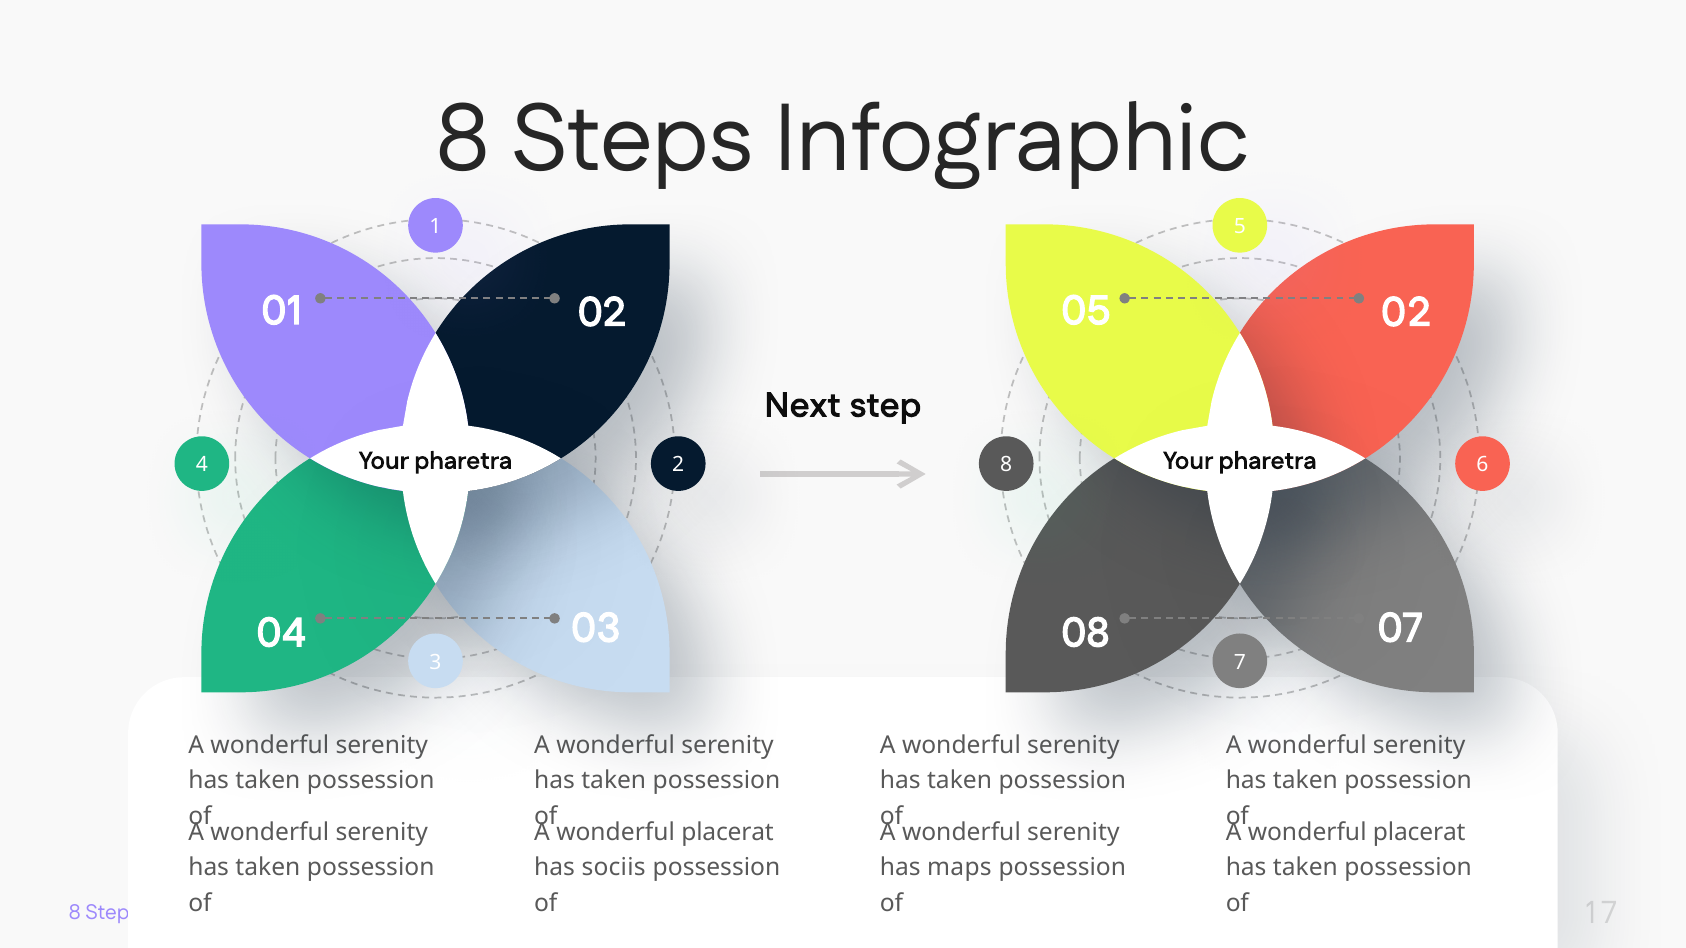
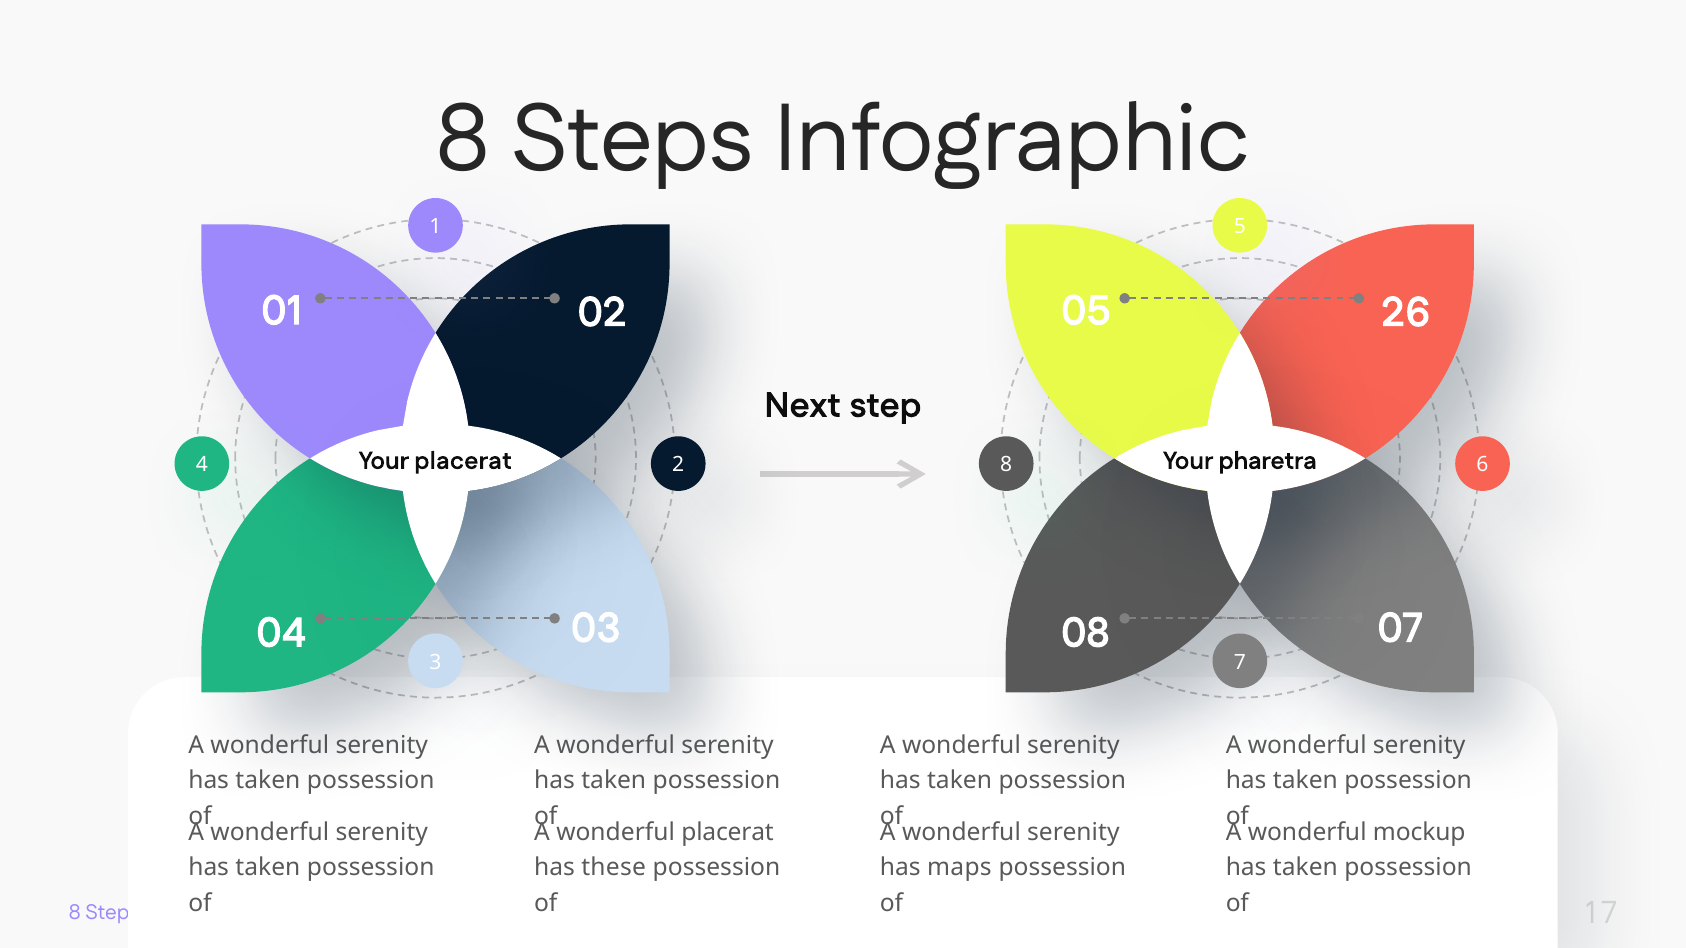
05 02: 02 -> 26
4 Your pharetra: pharetra -> placerat
placerat at (1419, 833): placerat -> mockup
sociis: sociis -> these
